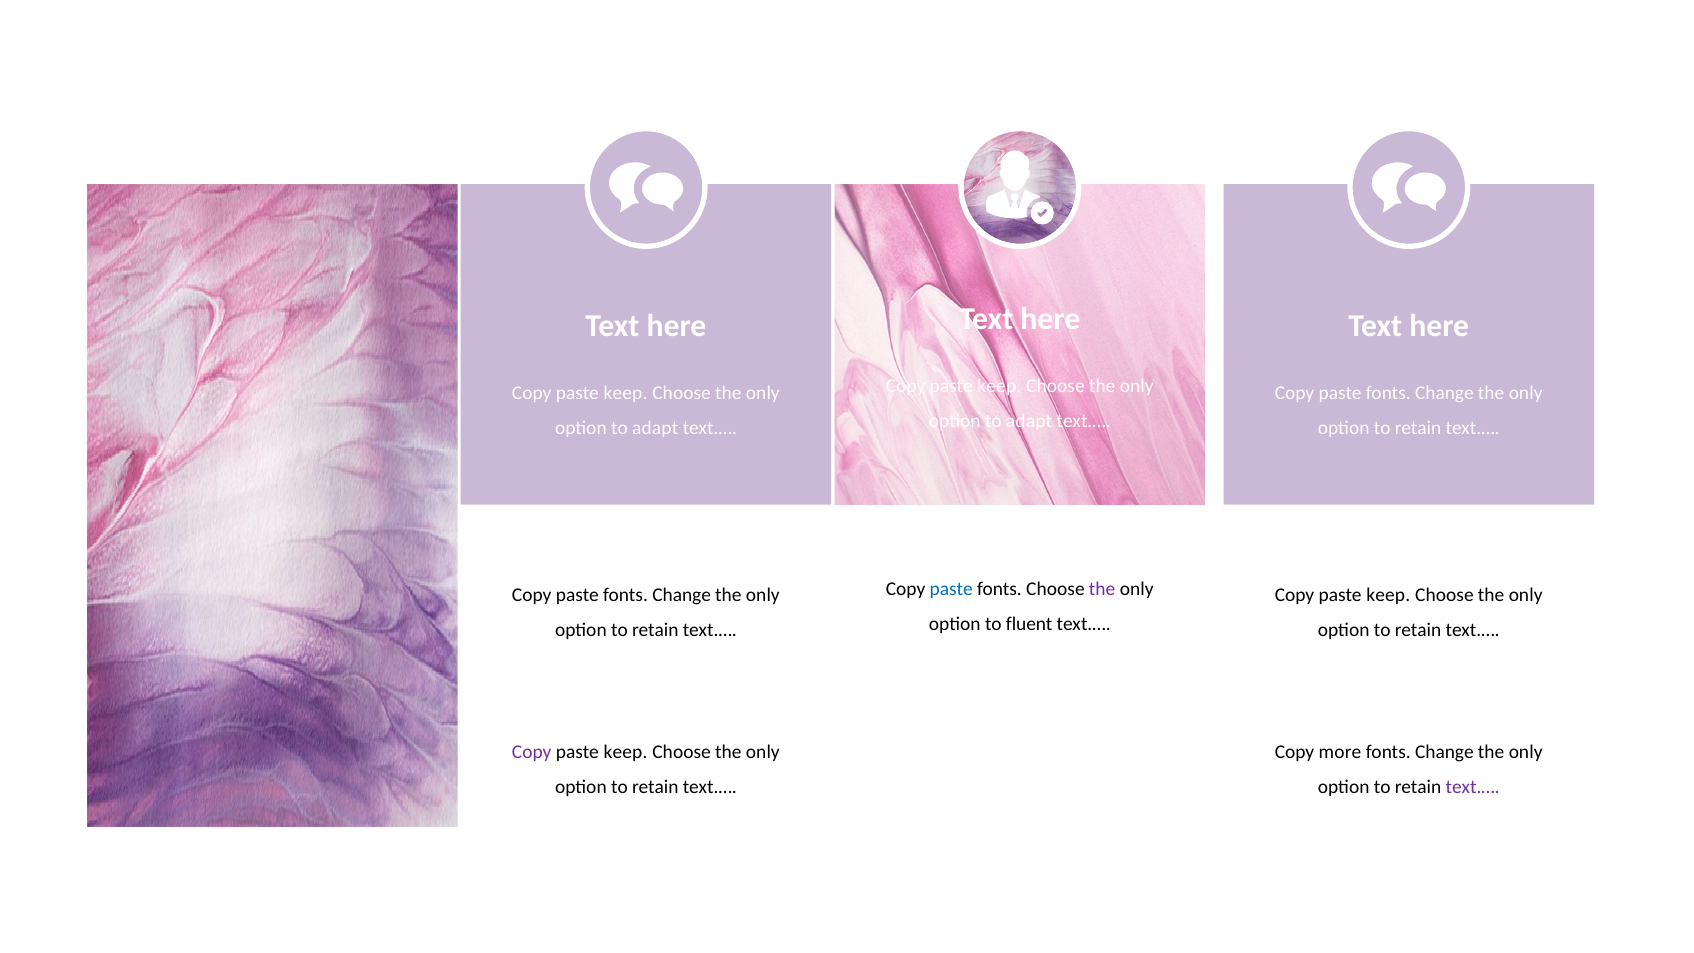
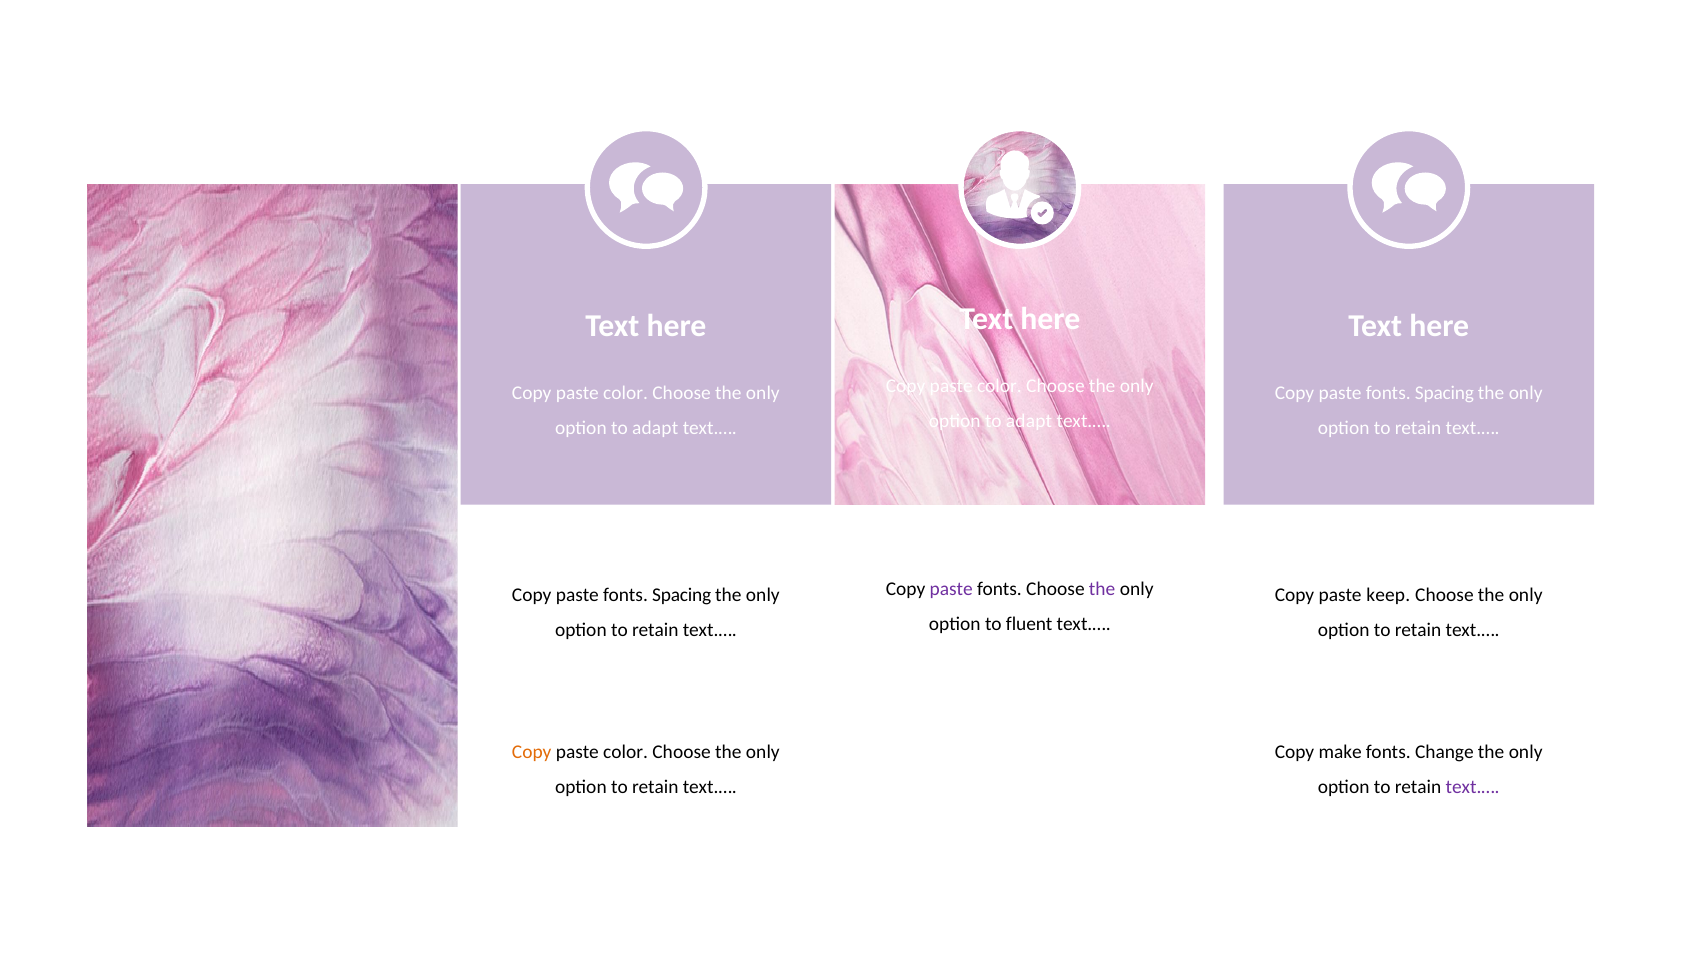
keep at (999, 386): keep -> color
keep at (625, 393): keep -> color
Change at (1444, 393): Change -> Spacing
paste at (951, 589) colour: blue -> purple
Change at (682, 595): Change -> Spacing
Copy at (532, 752) colour: purple -> orange
keep at (625, 752): keep -> color
more: more -> make
